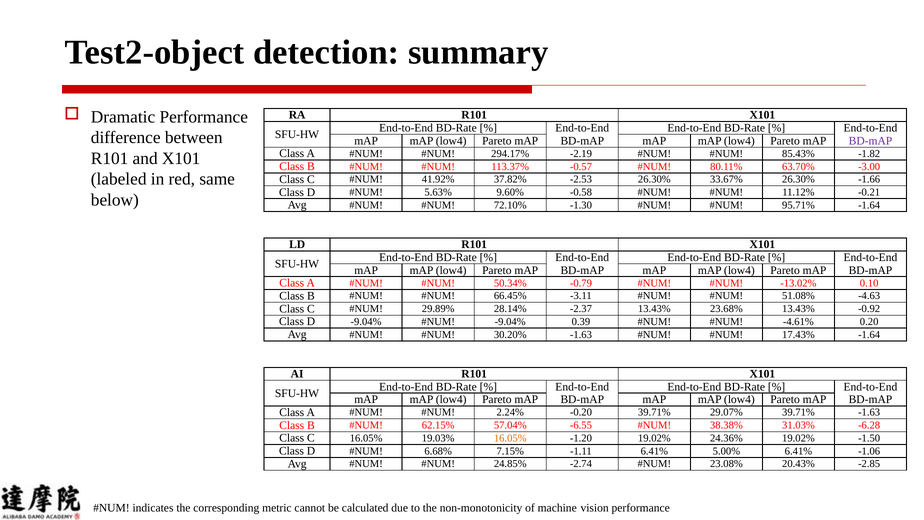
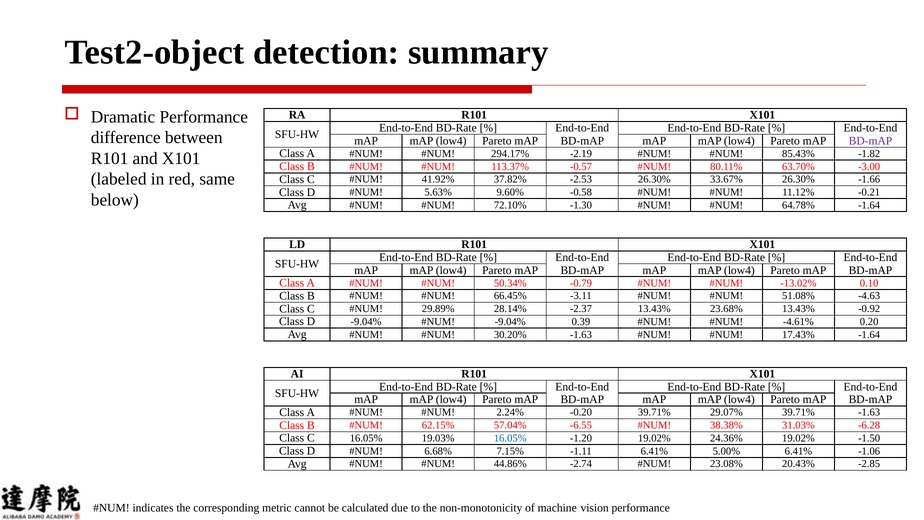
95.71%: 95.71% -> 64.78%
16.05% at (510, 438) colour: orange -> blue
24.85%: 24.85% -> 44.86%
